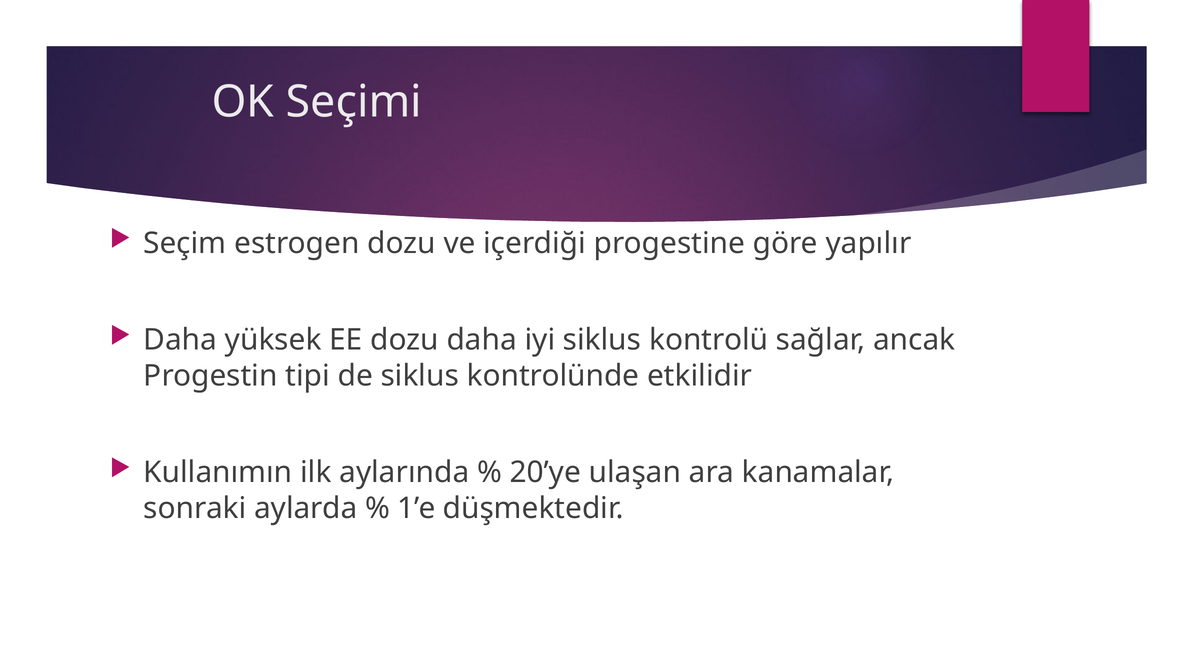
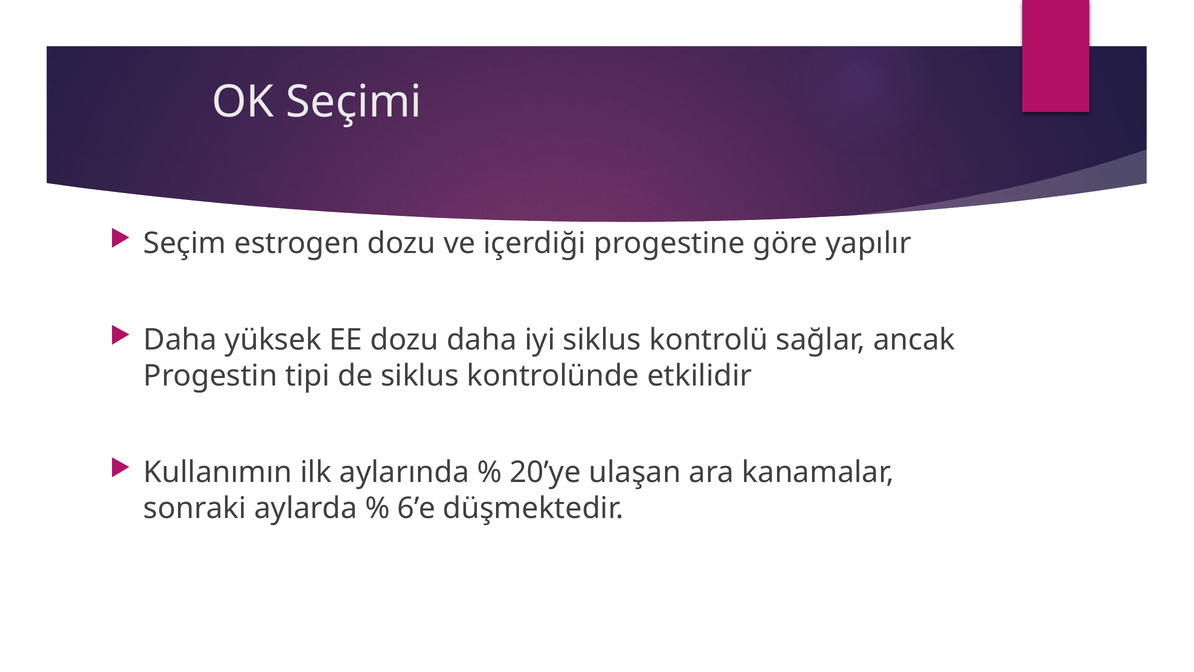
1’e: 1’e -> 6’e
